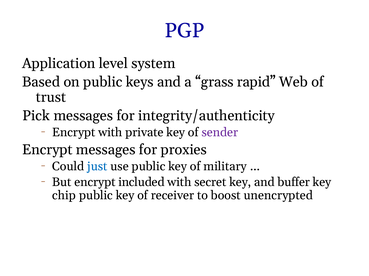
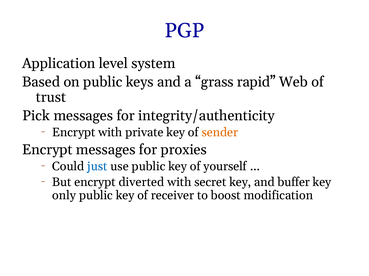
sender colour: purple -> orange
military: military -> yourself
included: included -> diverted
chip: chip -> only
unencrypted: unencrypted -> modification
